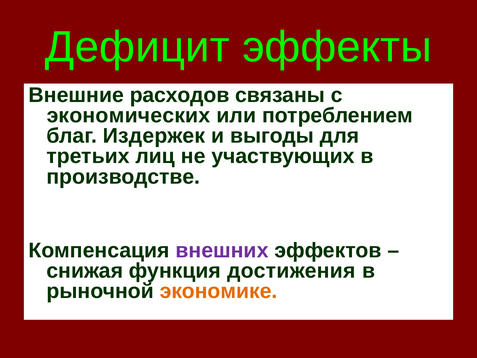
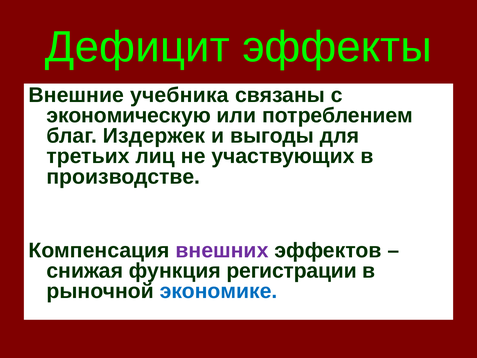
расходов: расходов -> учебника
экономических: экономических -> экономическую
достижения: достижения -> регистрации
экономике colour: orange -> blue
